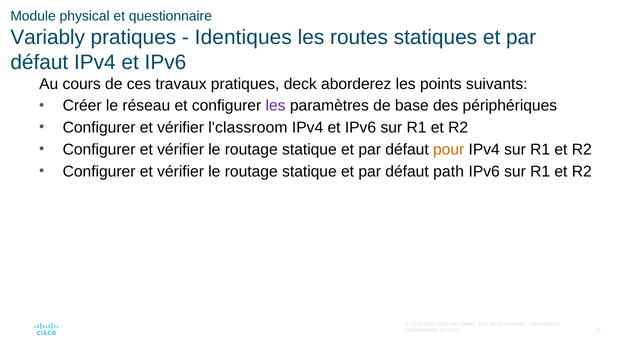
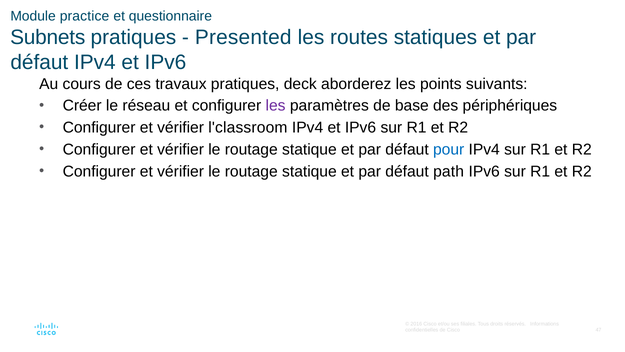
physical: physical -> practice
Variably: Variably -> Subnets
Identiques: Identiques -> Presented
pour colour: orange -> blue
